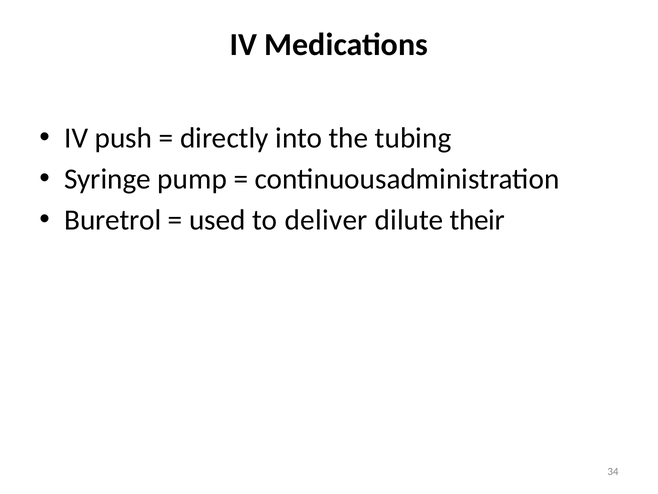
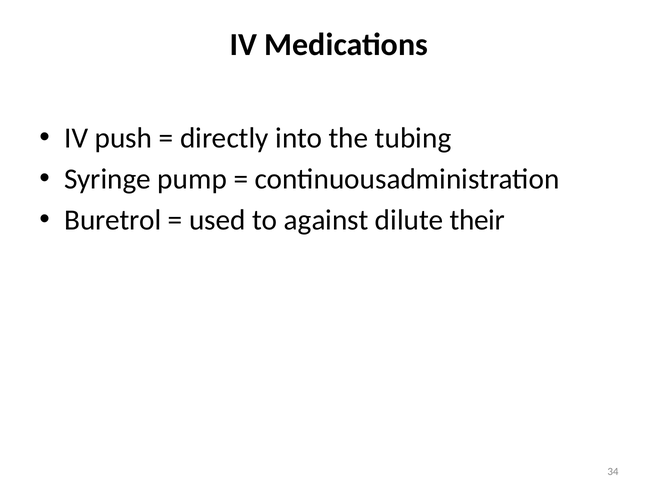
deliver: deliver -> against
